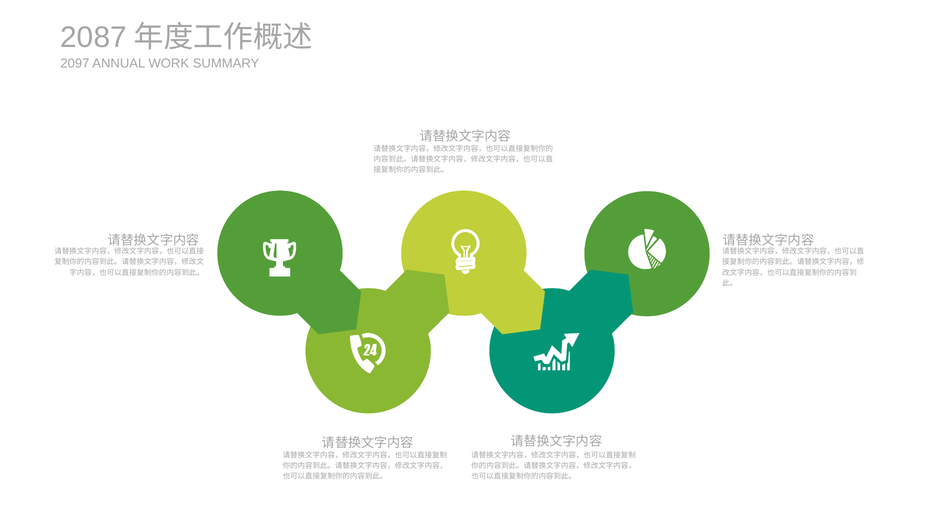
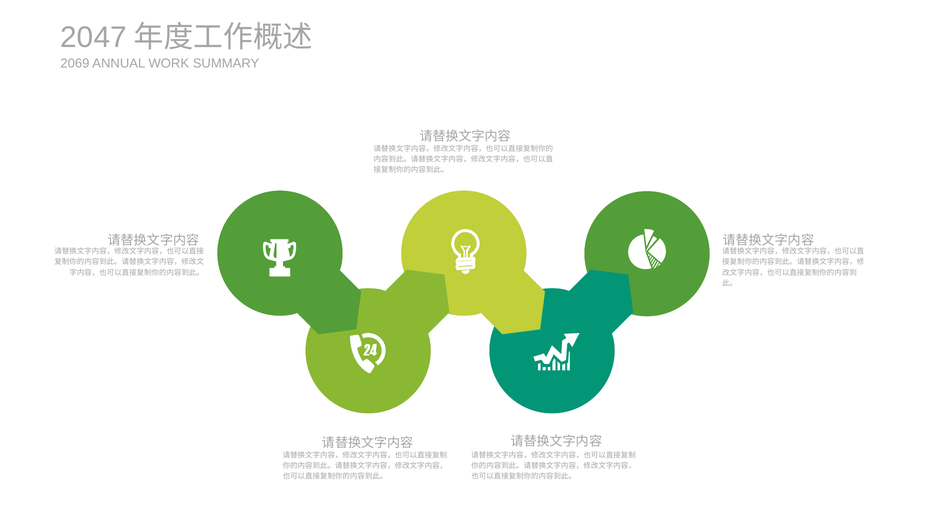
2087: 2087 -> 2047
2097: 2097 -> 2069
